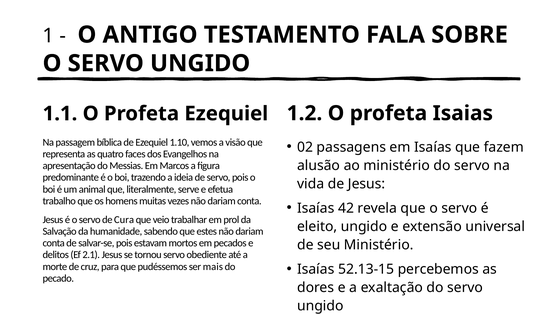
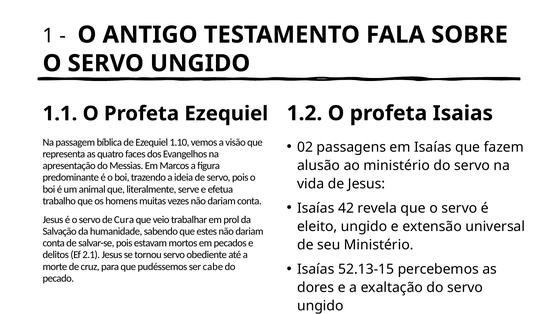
mais: mais -> cabe
